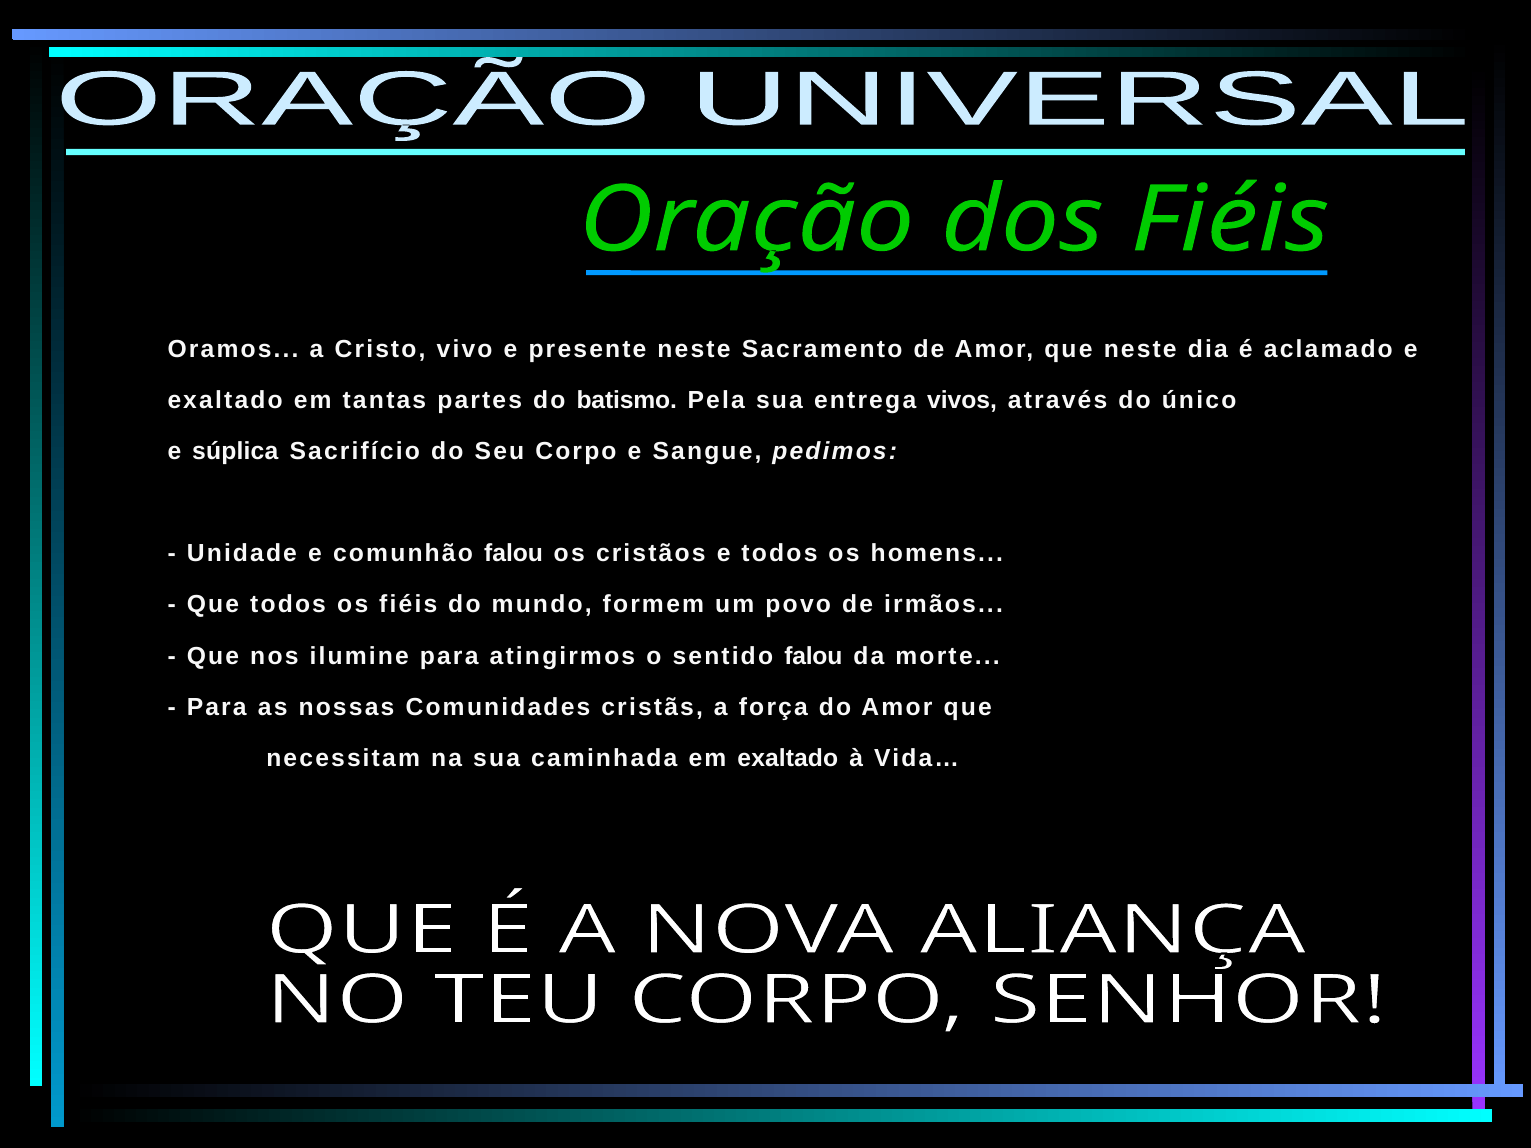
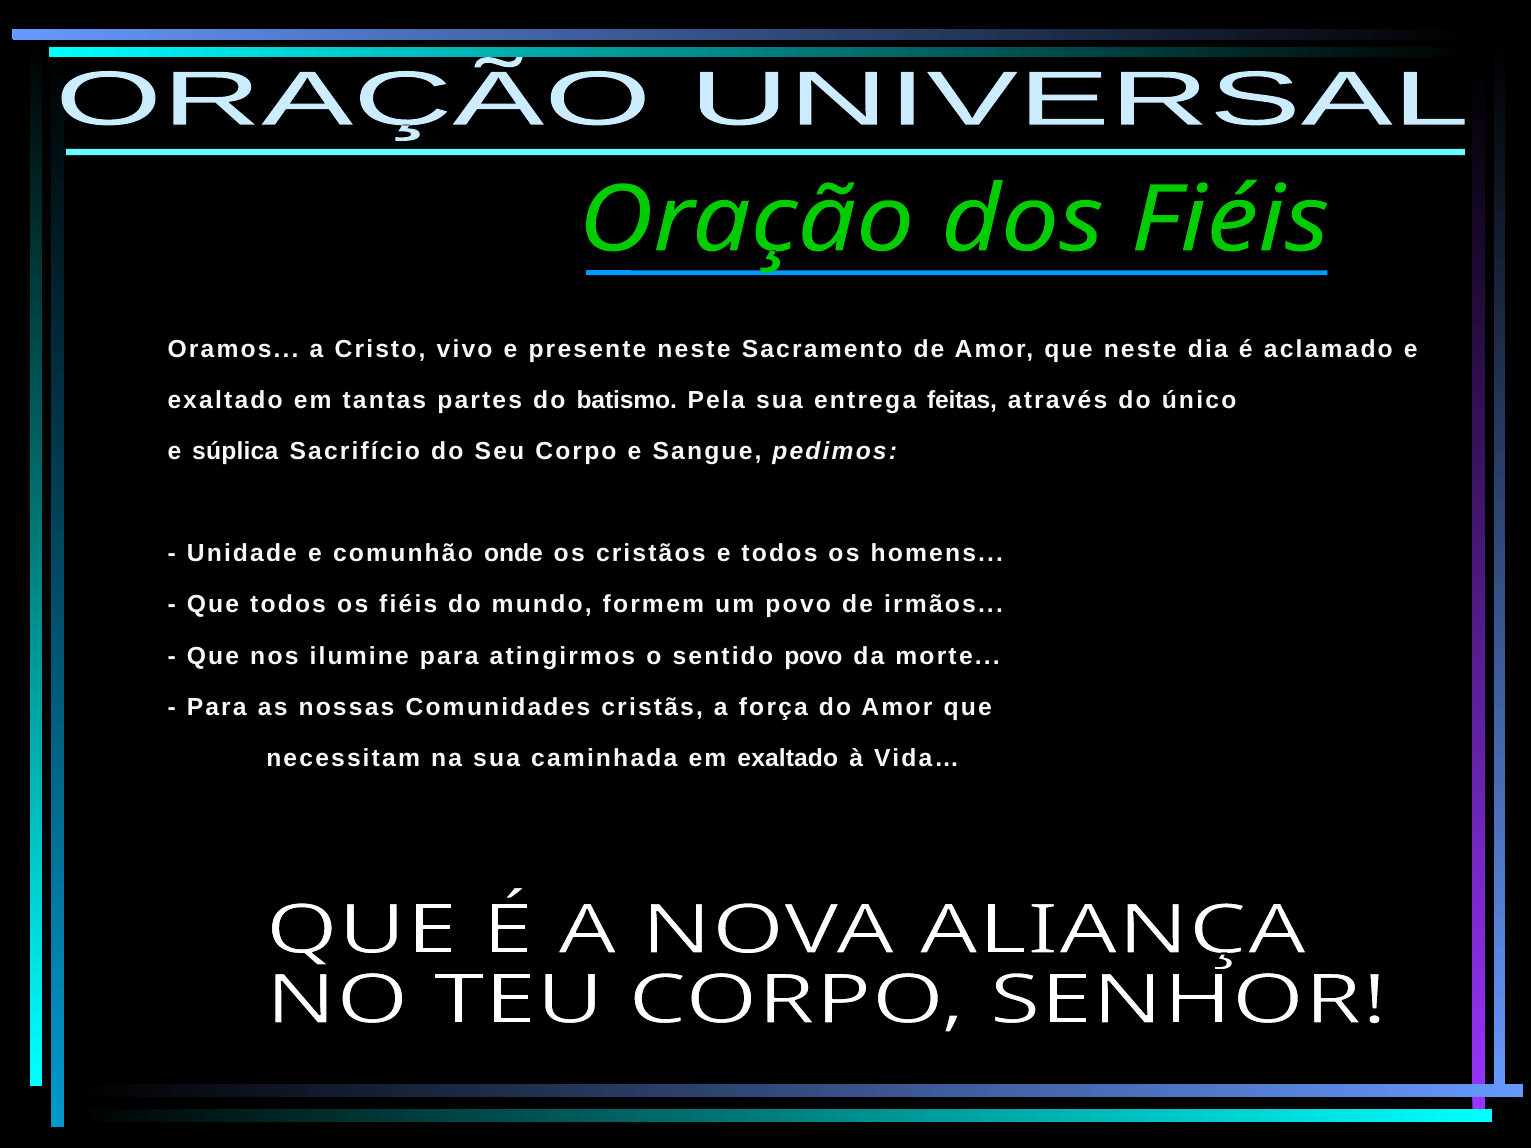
vivos: vivos -> feitas
comunhão falou: falou -> onde
sentido falou: falou -> povo
